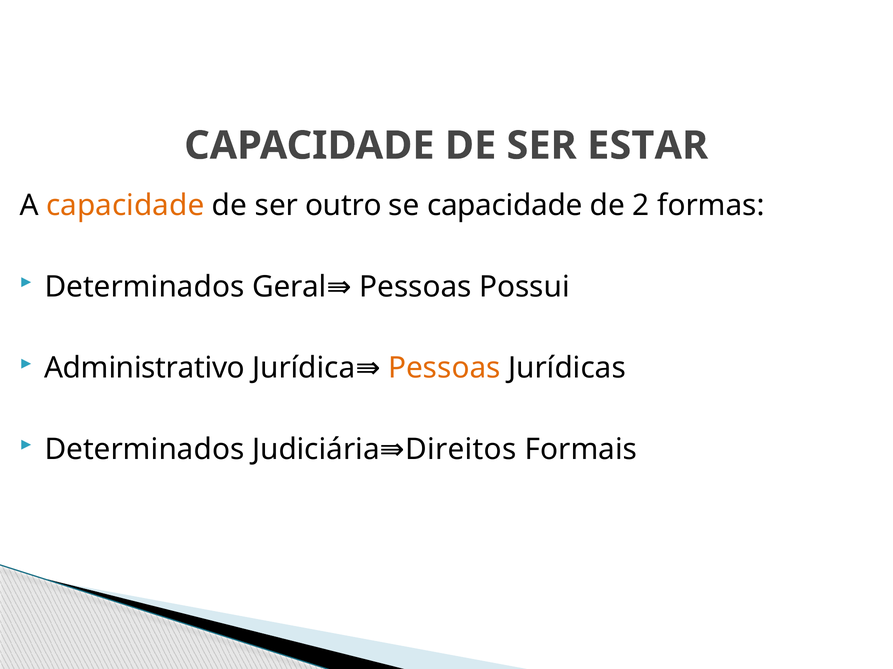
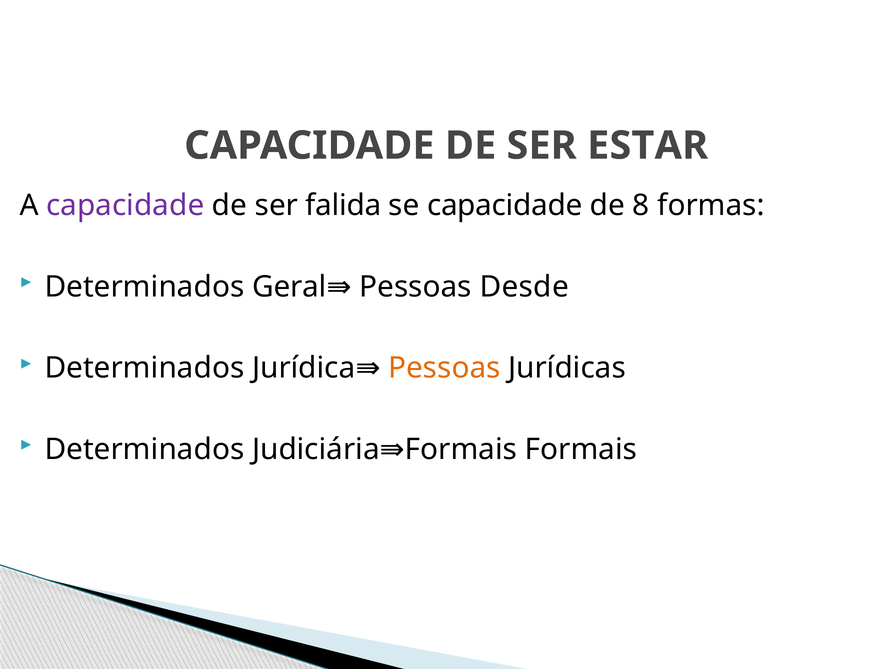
capacidade at (125, 206) colour: orange -> purple
outro: outro -> falida
2: 2 -> 8
Possui: Possui -> Desde
Administrativo at (145, 368): Administrativo -> Determinados
Direitos at (461, 450): Direitos -> Formais
